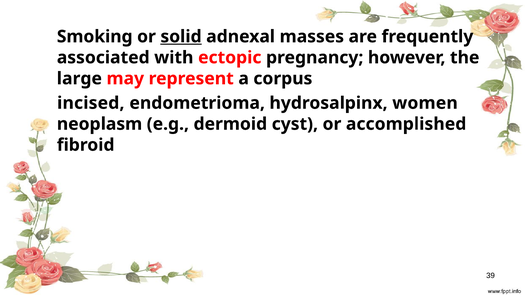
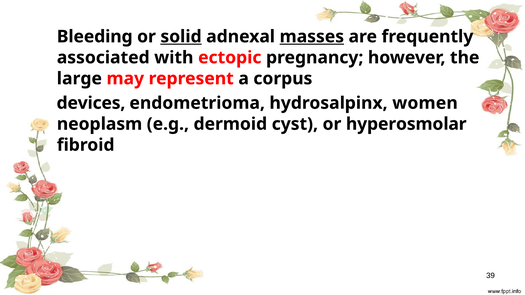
Smoking: Smoking -> Bleeding
masses underline: none -> present
incised: incised -> devices
accomplished: accomplished -> hyperosmolar
